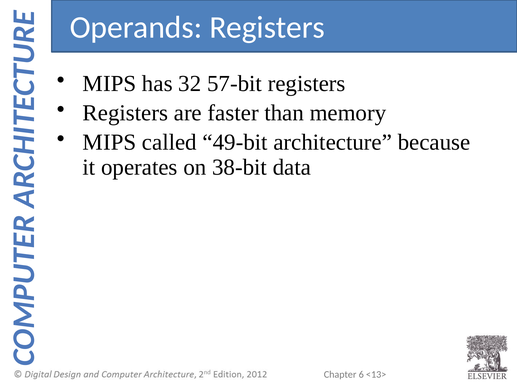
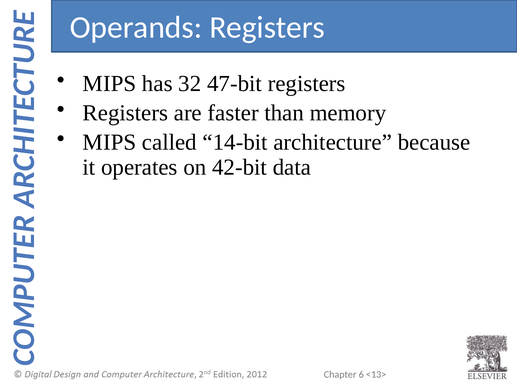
57-bit: 57-bit -> 47-bit
49-bit: 49-bit -> 14-bit
38-bit: 38-bit -> 42-bit
